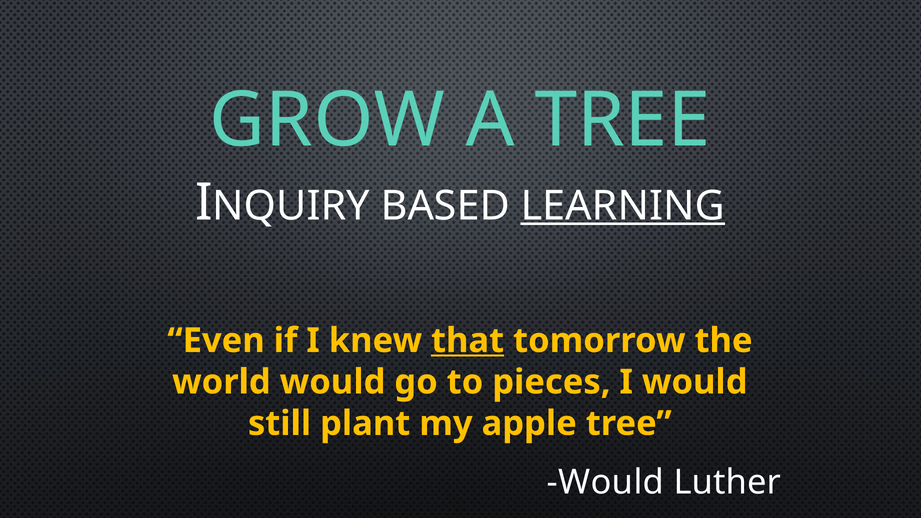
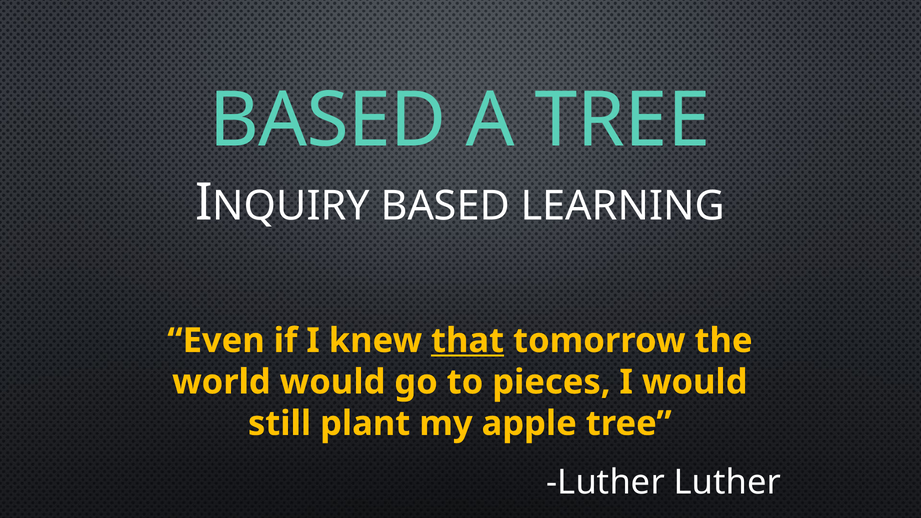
GROW at (327, 120): GROW -> BASED
LEARNING underline: present -> none
Would at (605, 482): Would -> Luther
